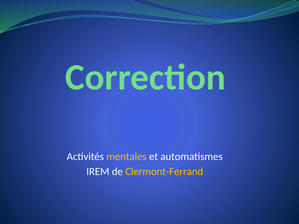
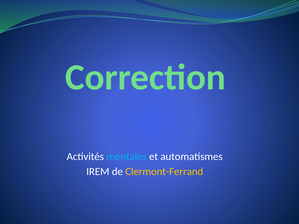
mentales colour: yellow -> light blue
